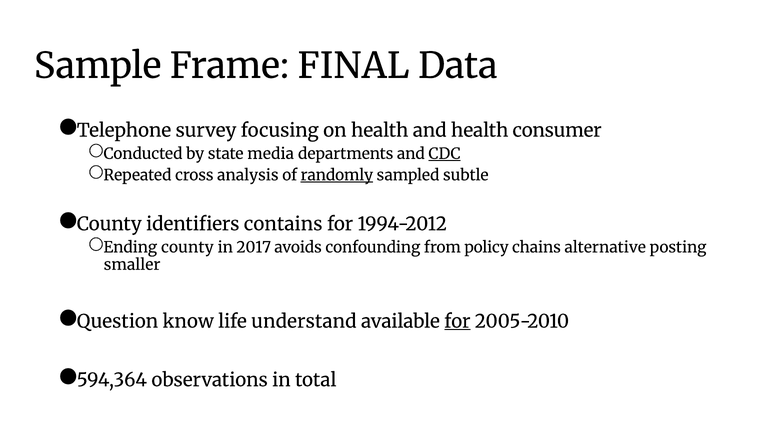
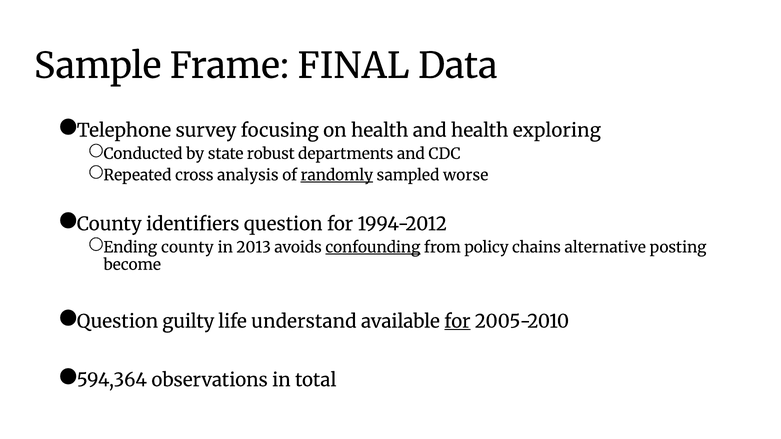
consumer: consumer -> exploring
media: media -> robust
CDC underline: present -> none
subtle: subtle -> worse
contains: contains -> question
2017: 2017 -> 2013
confounding underline: none -> present
smaller: smaller -> become
know: know -> guilty
